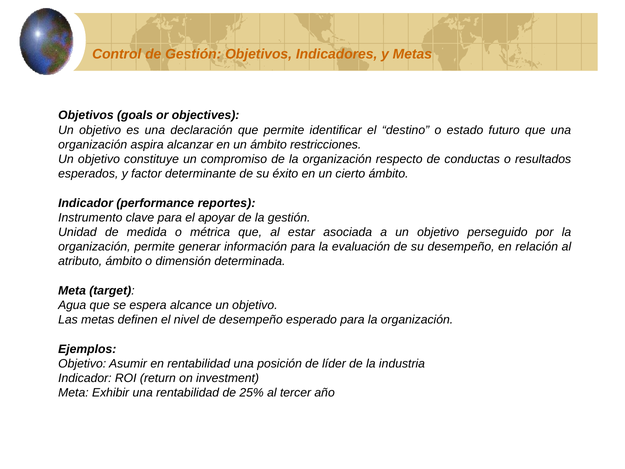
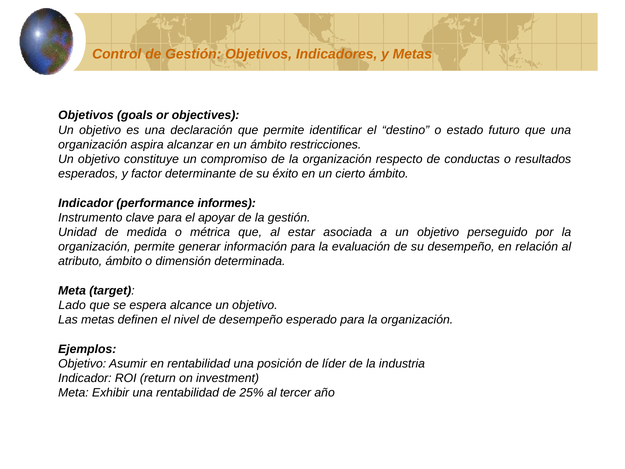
reportes: reportes -> informes
Agua: Agua -> Lado
